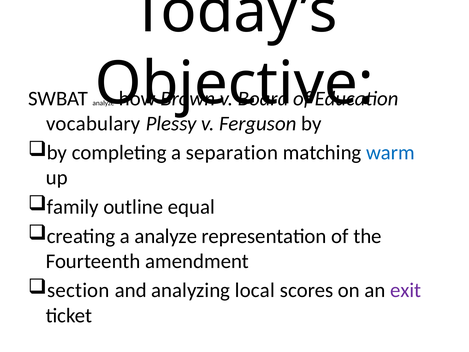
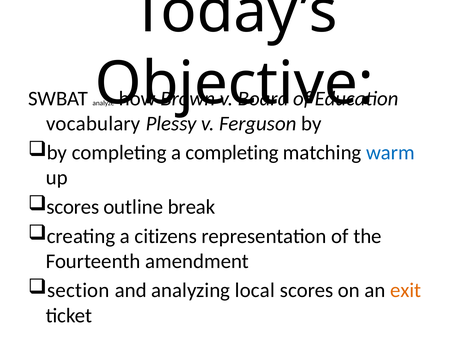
a separation: separation -> completing
family at (73, 207): family -> scores
equal: equal -> break
a analyze: analyze -> citizens
exit colour: purple -> orange
